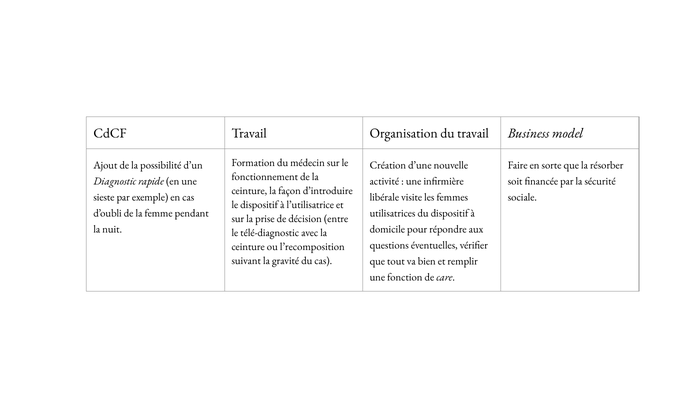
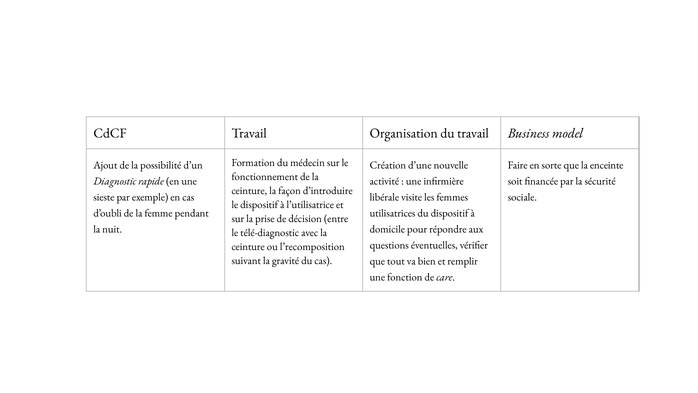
résorber: résorber -> enceinte
